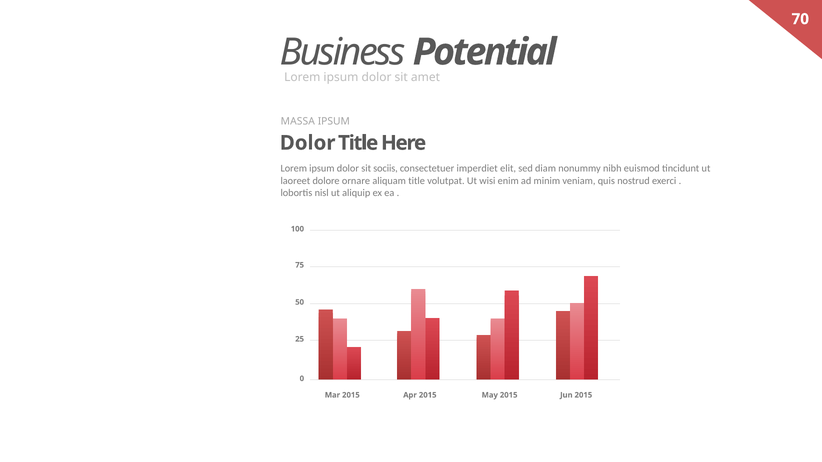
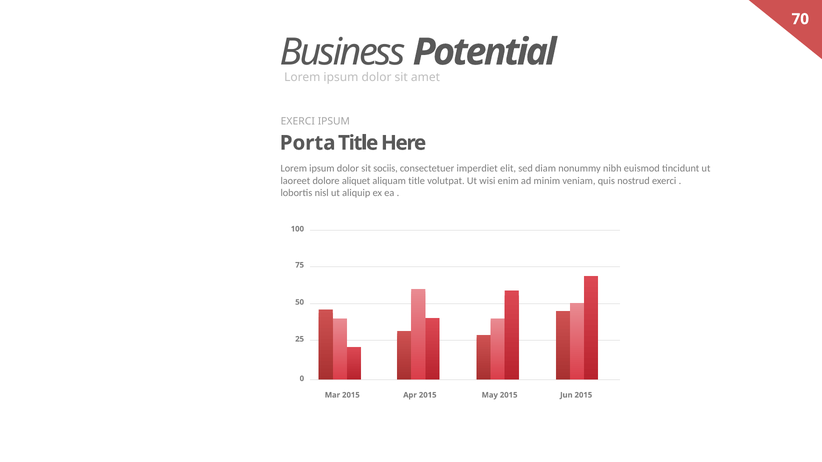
MASSA at (298, 122): MASSA -> EXERCI
Dolor at (308, 143): Dolor -> Porta
ornare: ornare -> aliquet
